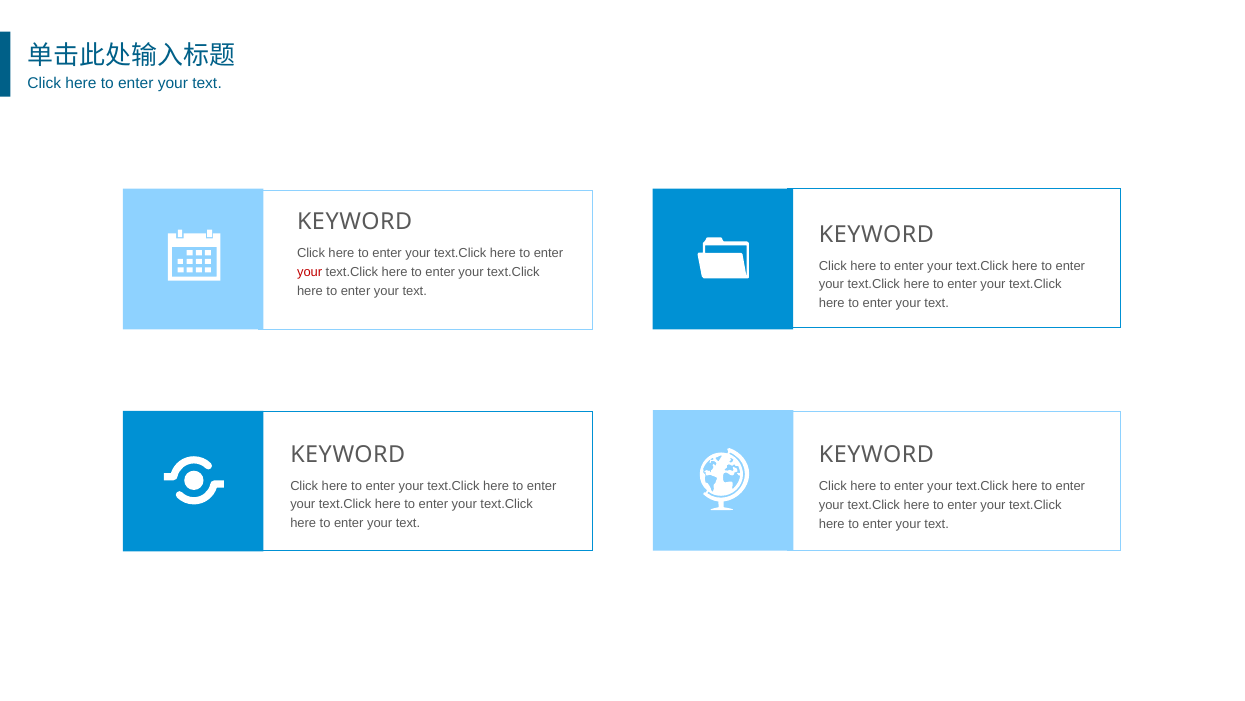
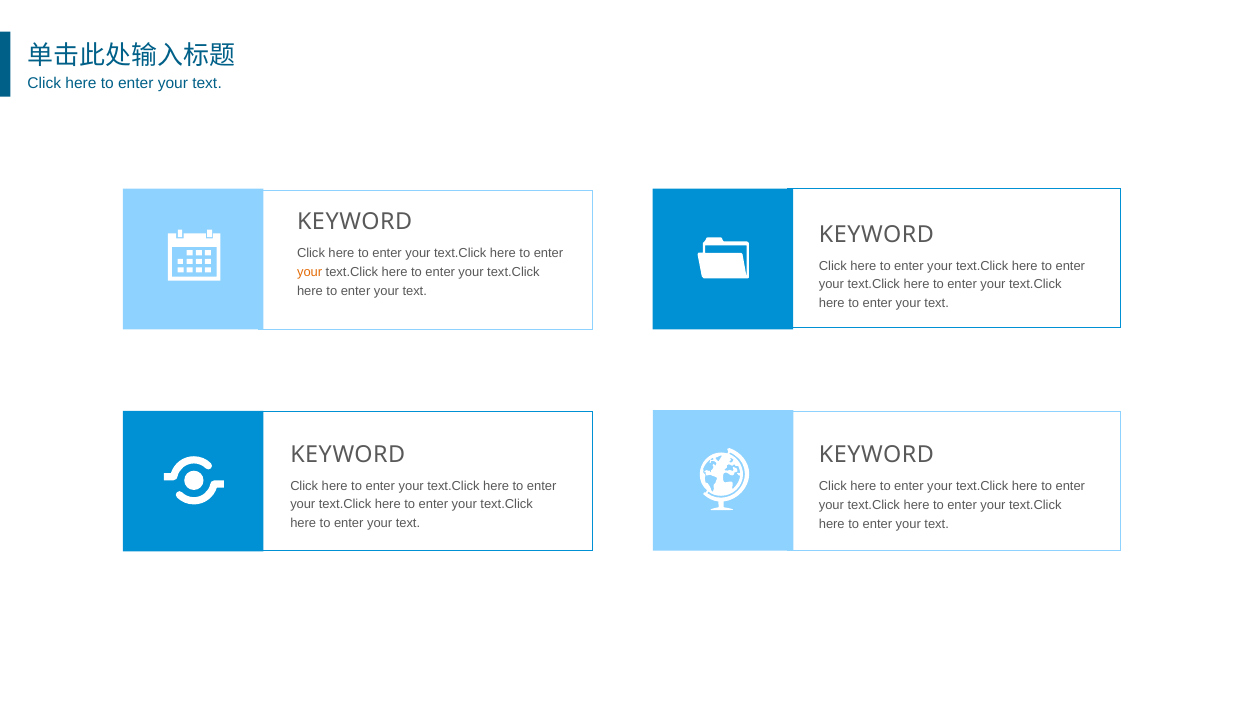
your at (310, 272) colour: red -> orange
